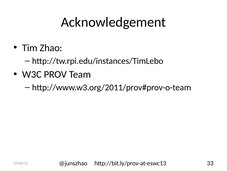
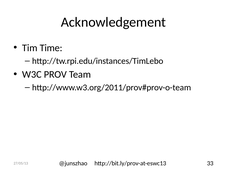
Zhao: Zhao -> Time
